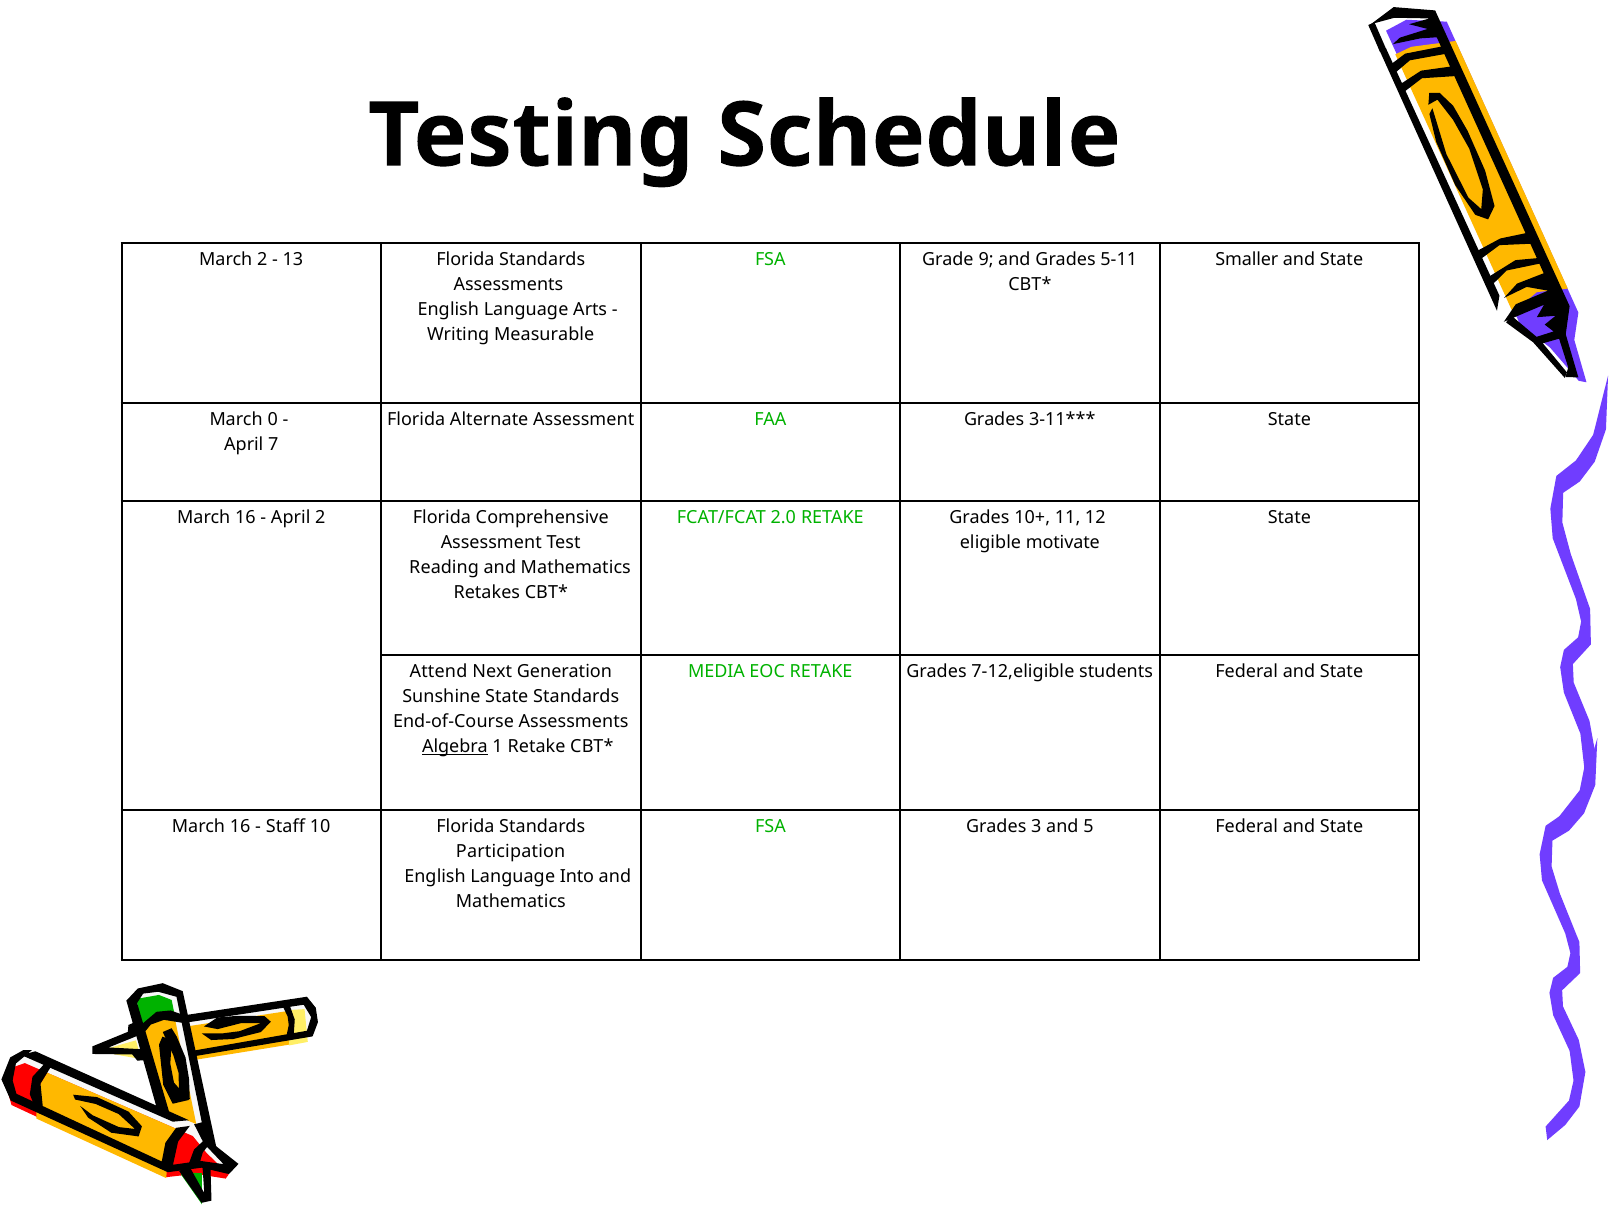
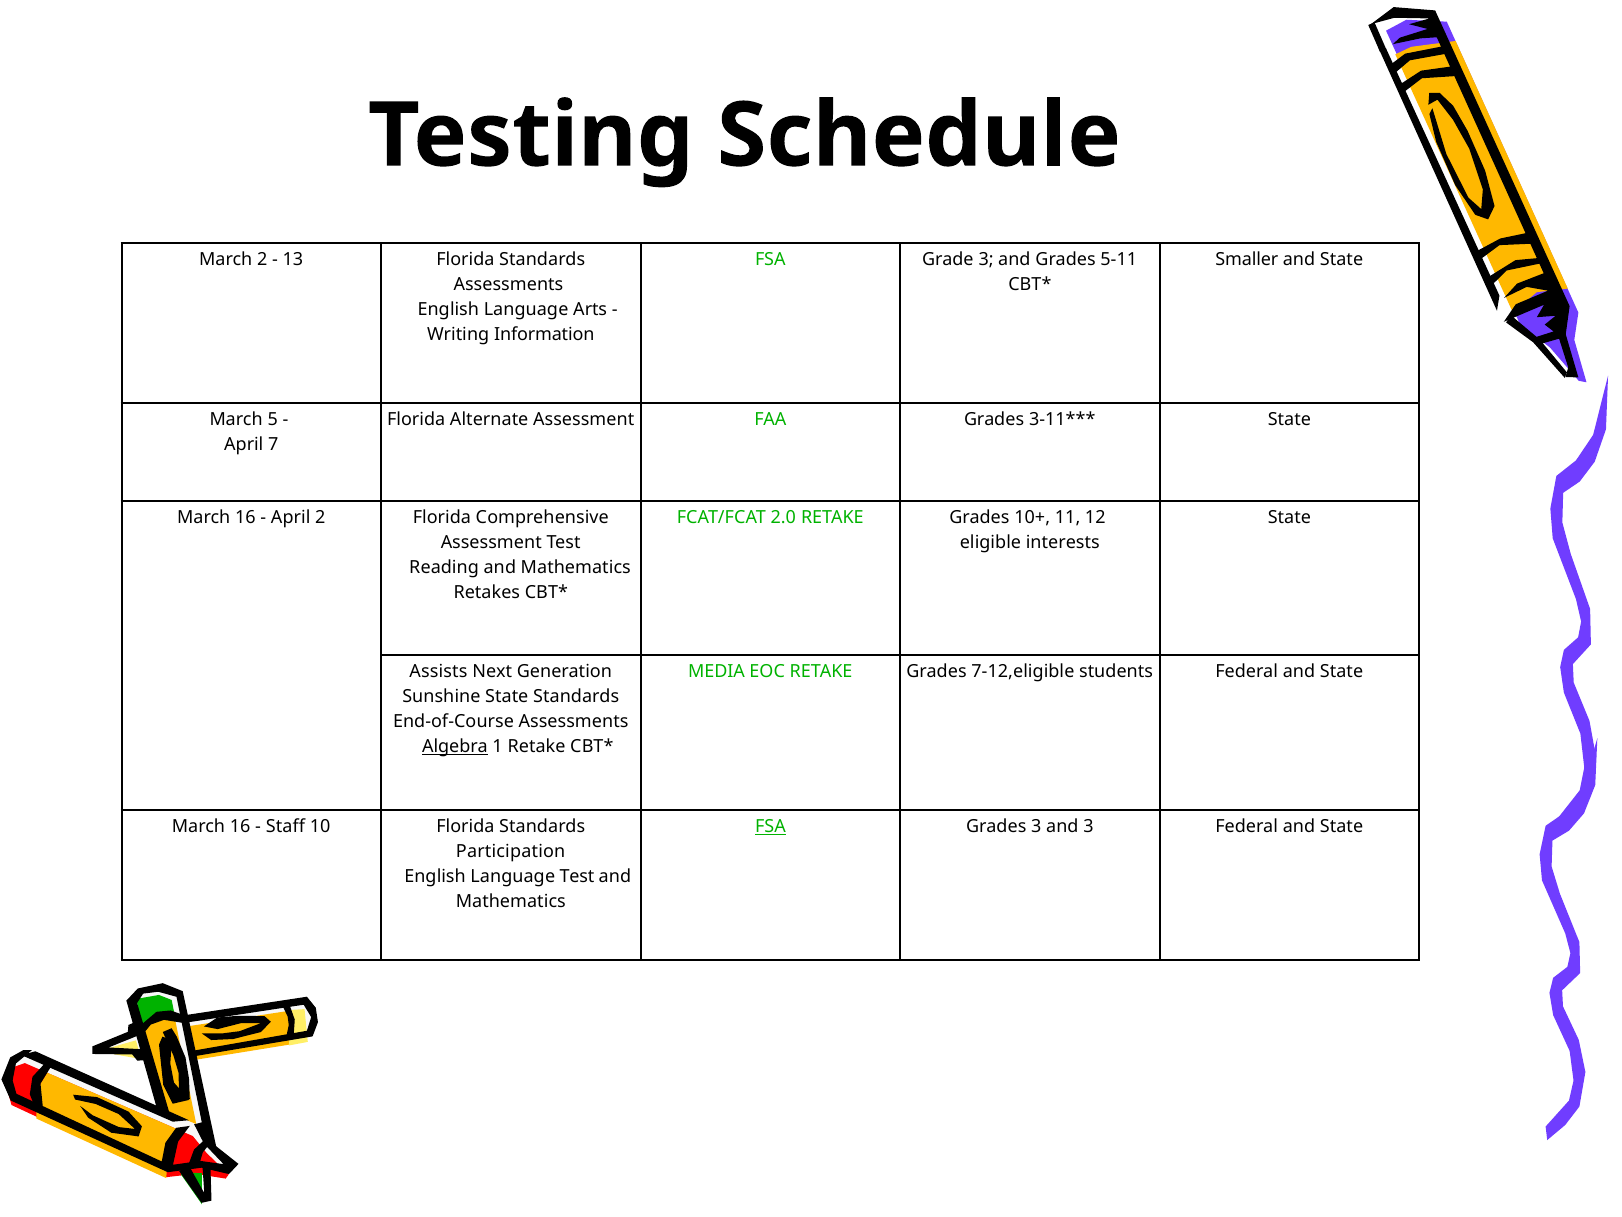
Grade 9: 9 -> 3
Measurable: Measurable -> Information
0: 0 -> 5
motivate: motivate -> interests
Attend: Attend -> Assists
FSA at (770, 826) underline: none -> present
and 5: 5 -> 3
Language Into: Into -> Test
